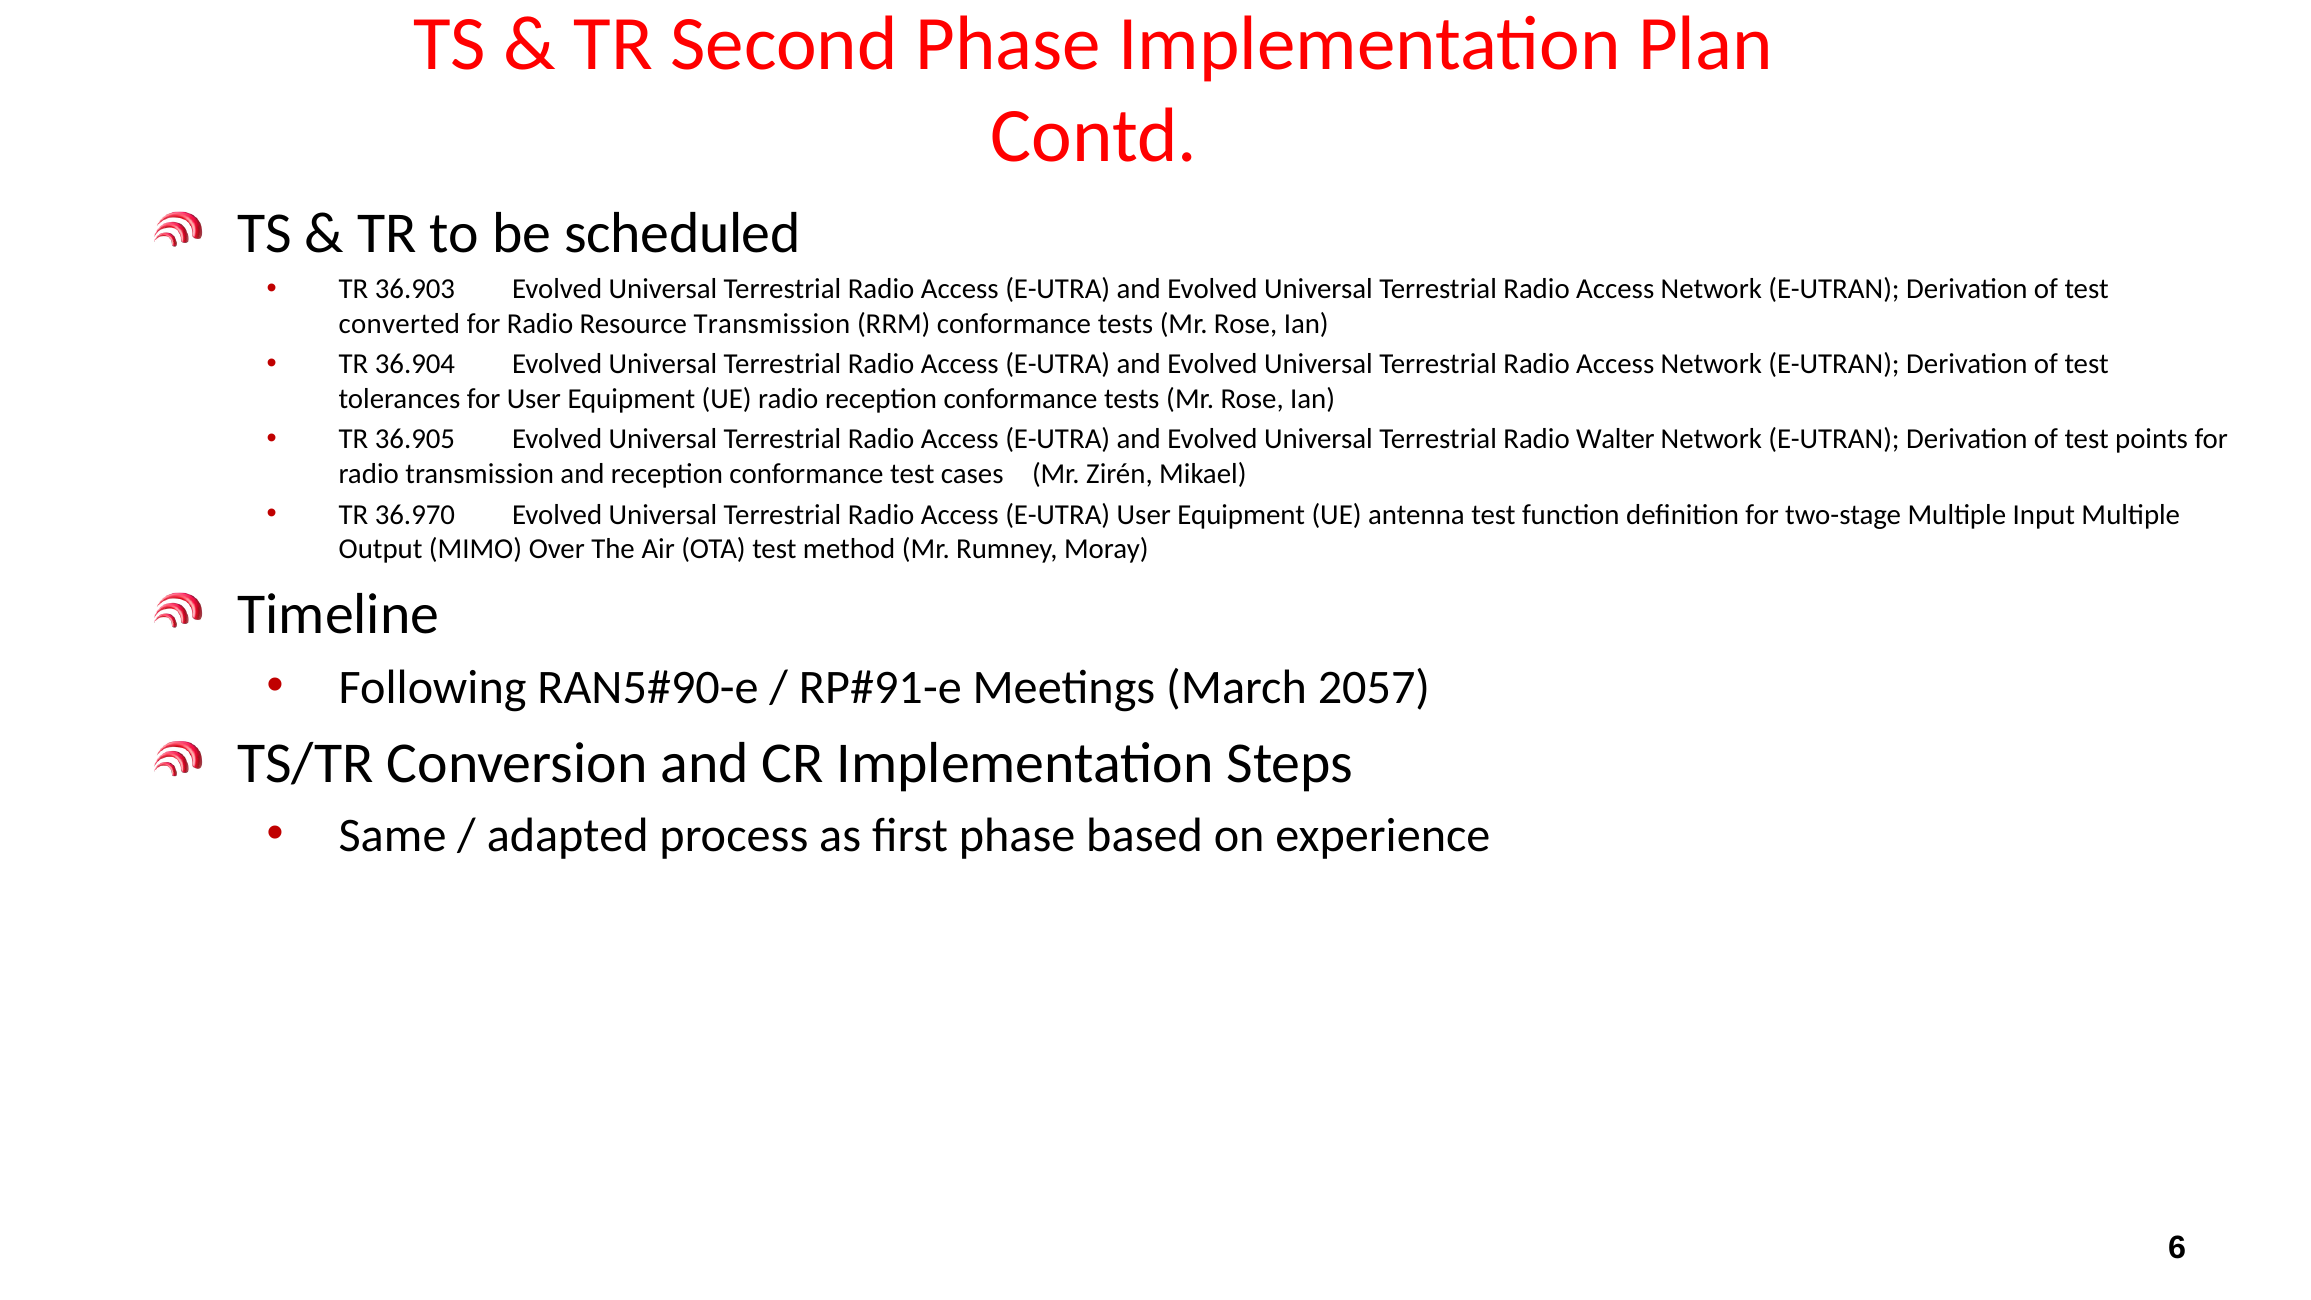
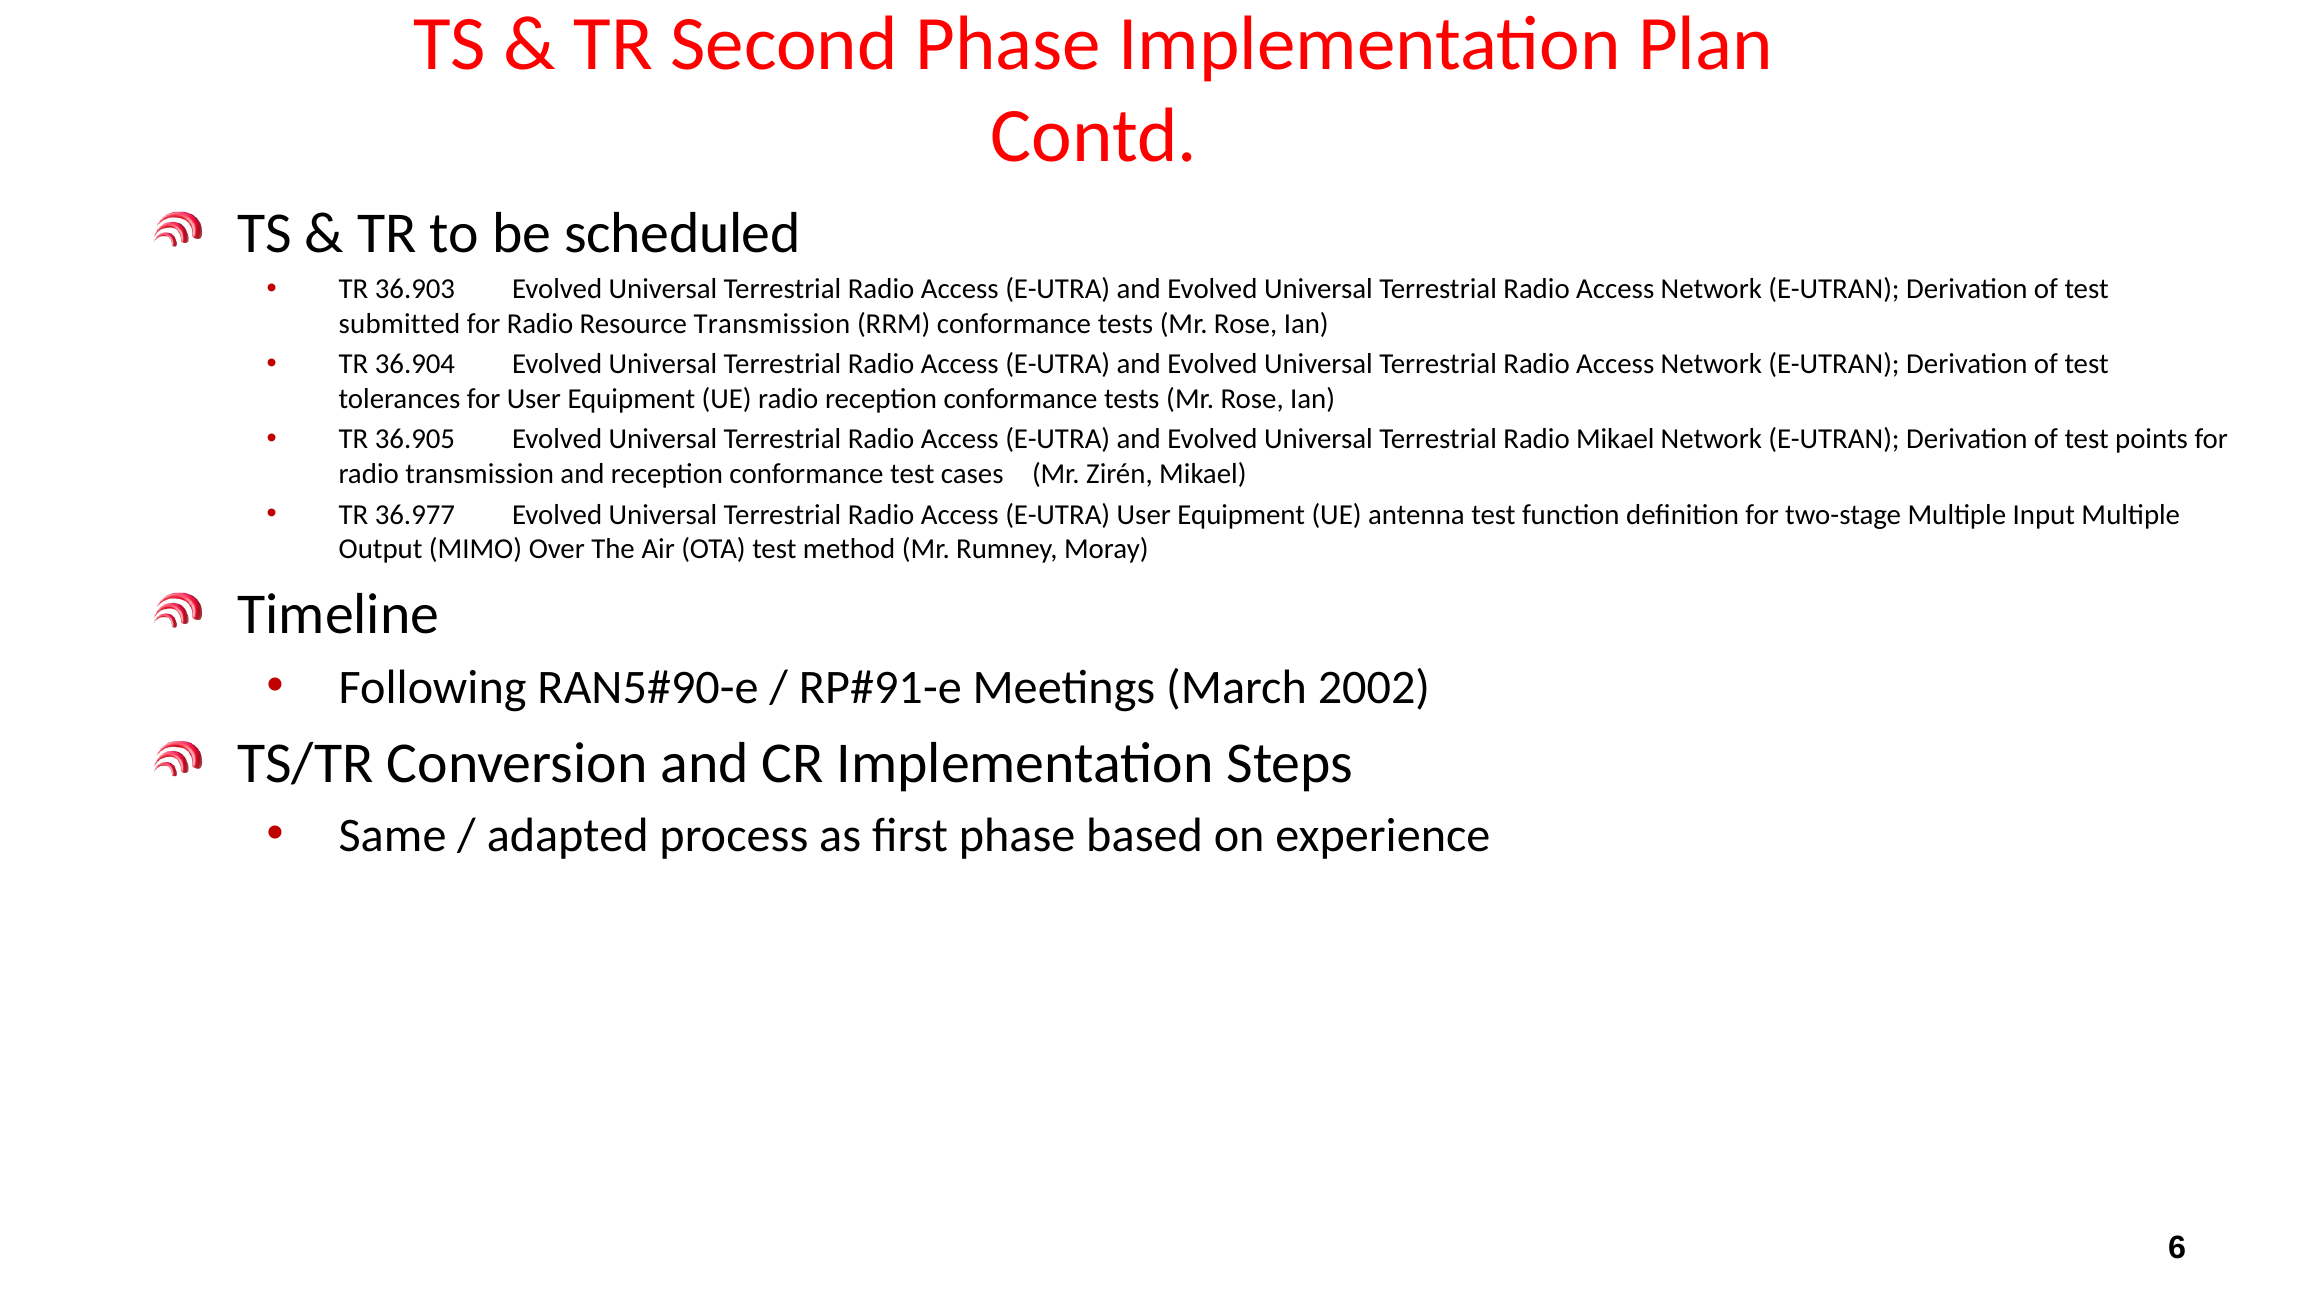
converted: converted -> submitted
Radio Walter: Walter -> Mikael
36.970: 36.970 -> 36.977
2057: 2057 -> 2002
